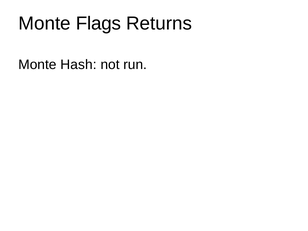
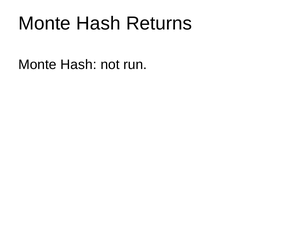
Flags at (99, 23): Flags -> Hash
